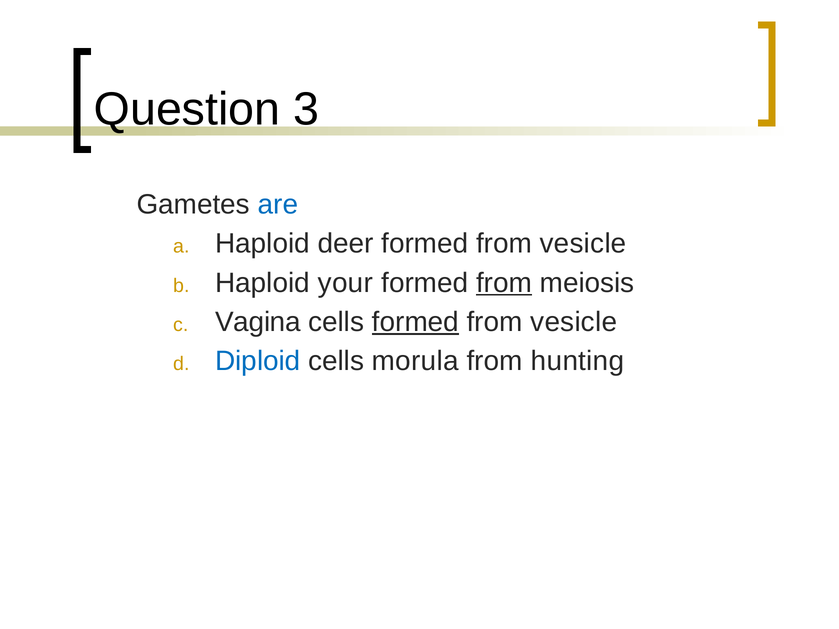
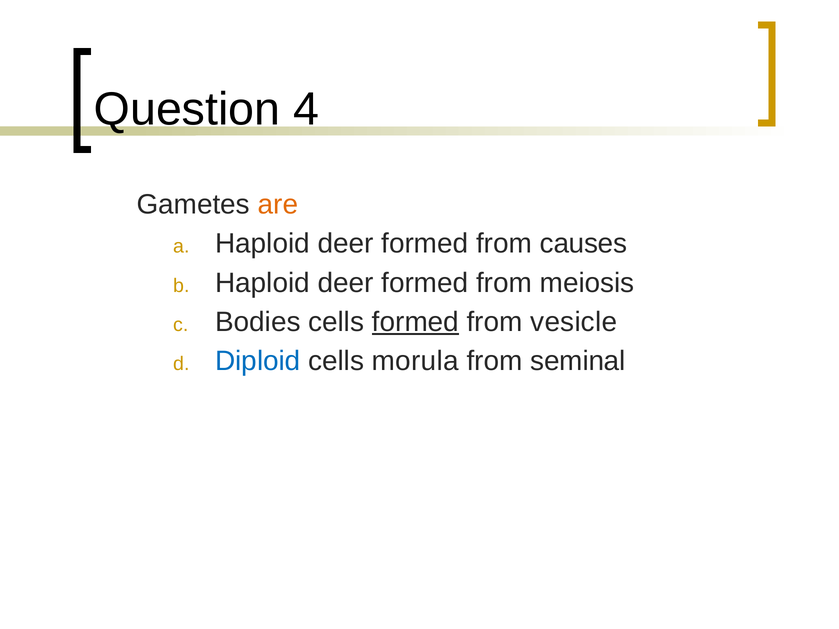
3: 3 -> 4
are colour: blue -> orange
vesicle at (583, 244): vesicle -> causes
your at (345, 283): your -> deer
from at (504, 283) underline: present -> none
Vagina: Vagina -> Bodies
hunting: hunting -> seminal
